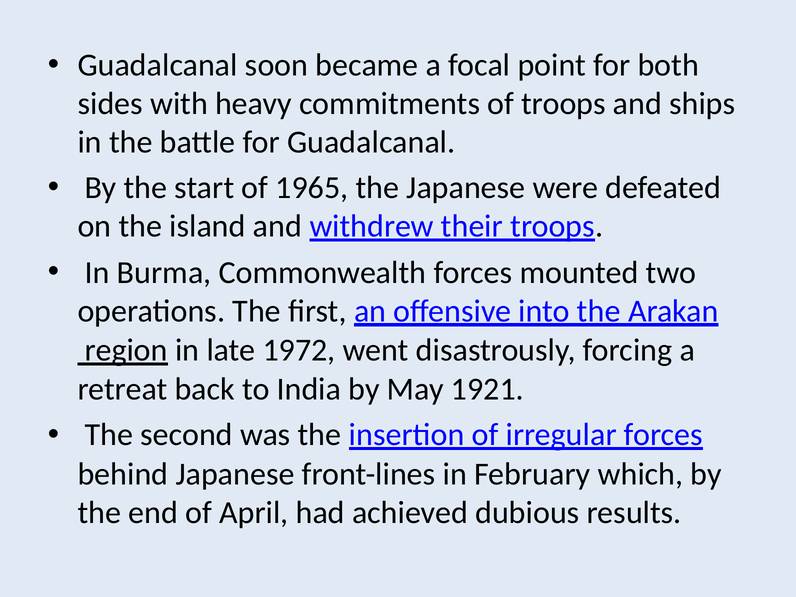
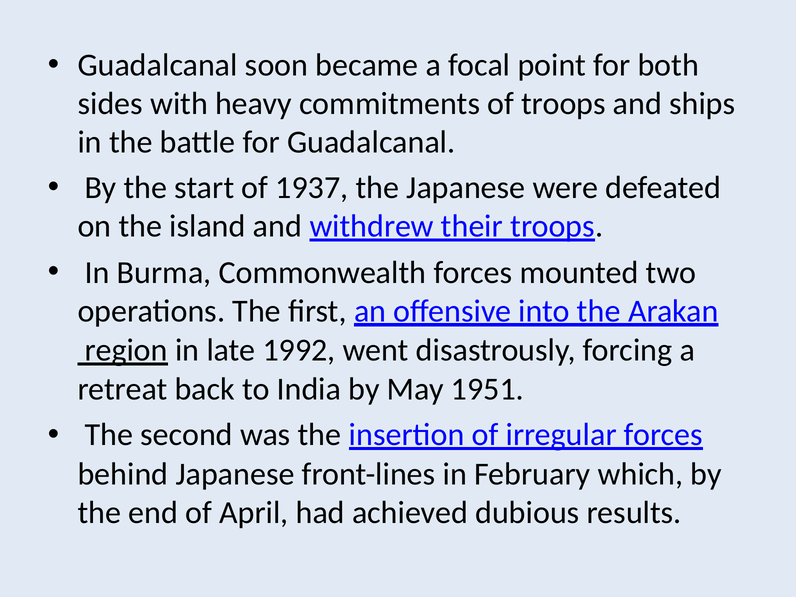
1965: 1965 -> 1937
1972: 1972 -> 1992
1921: 1921 -> 1951
